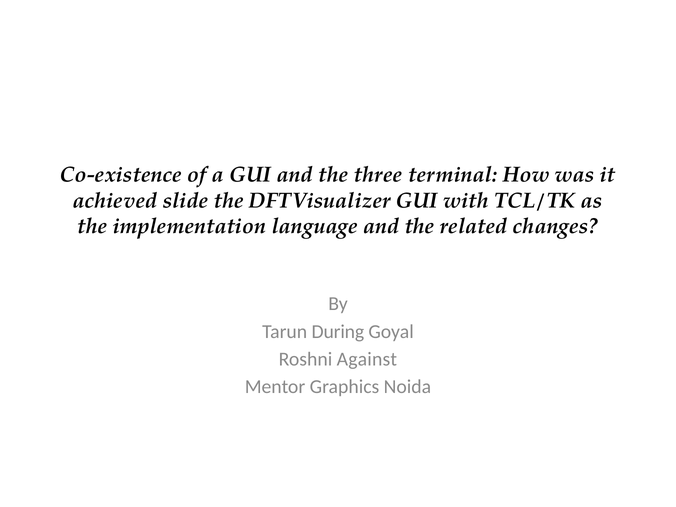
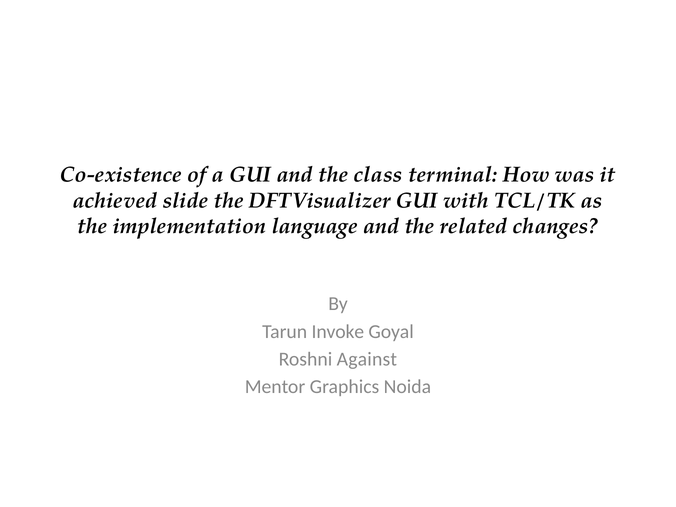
three: three -> class
During: During -> Invoke
